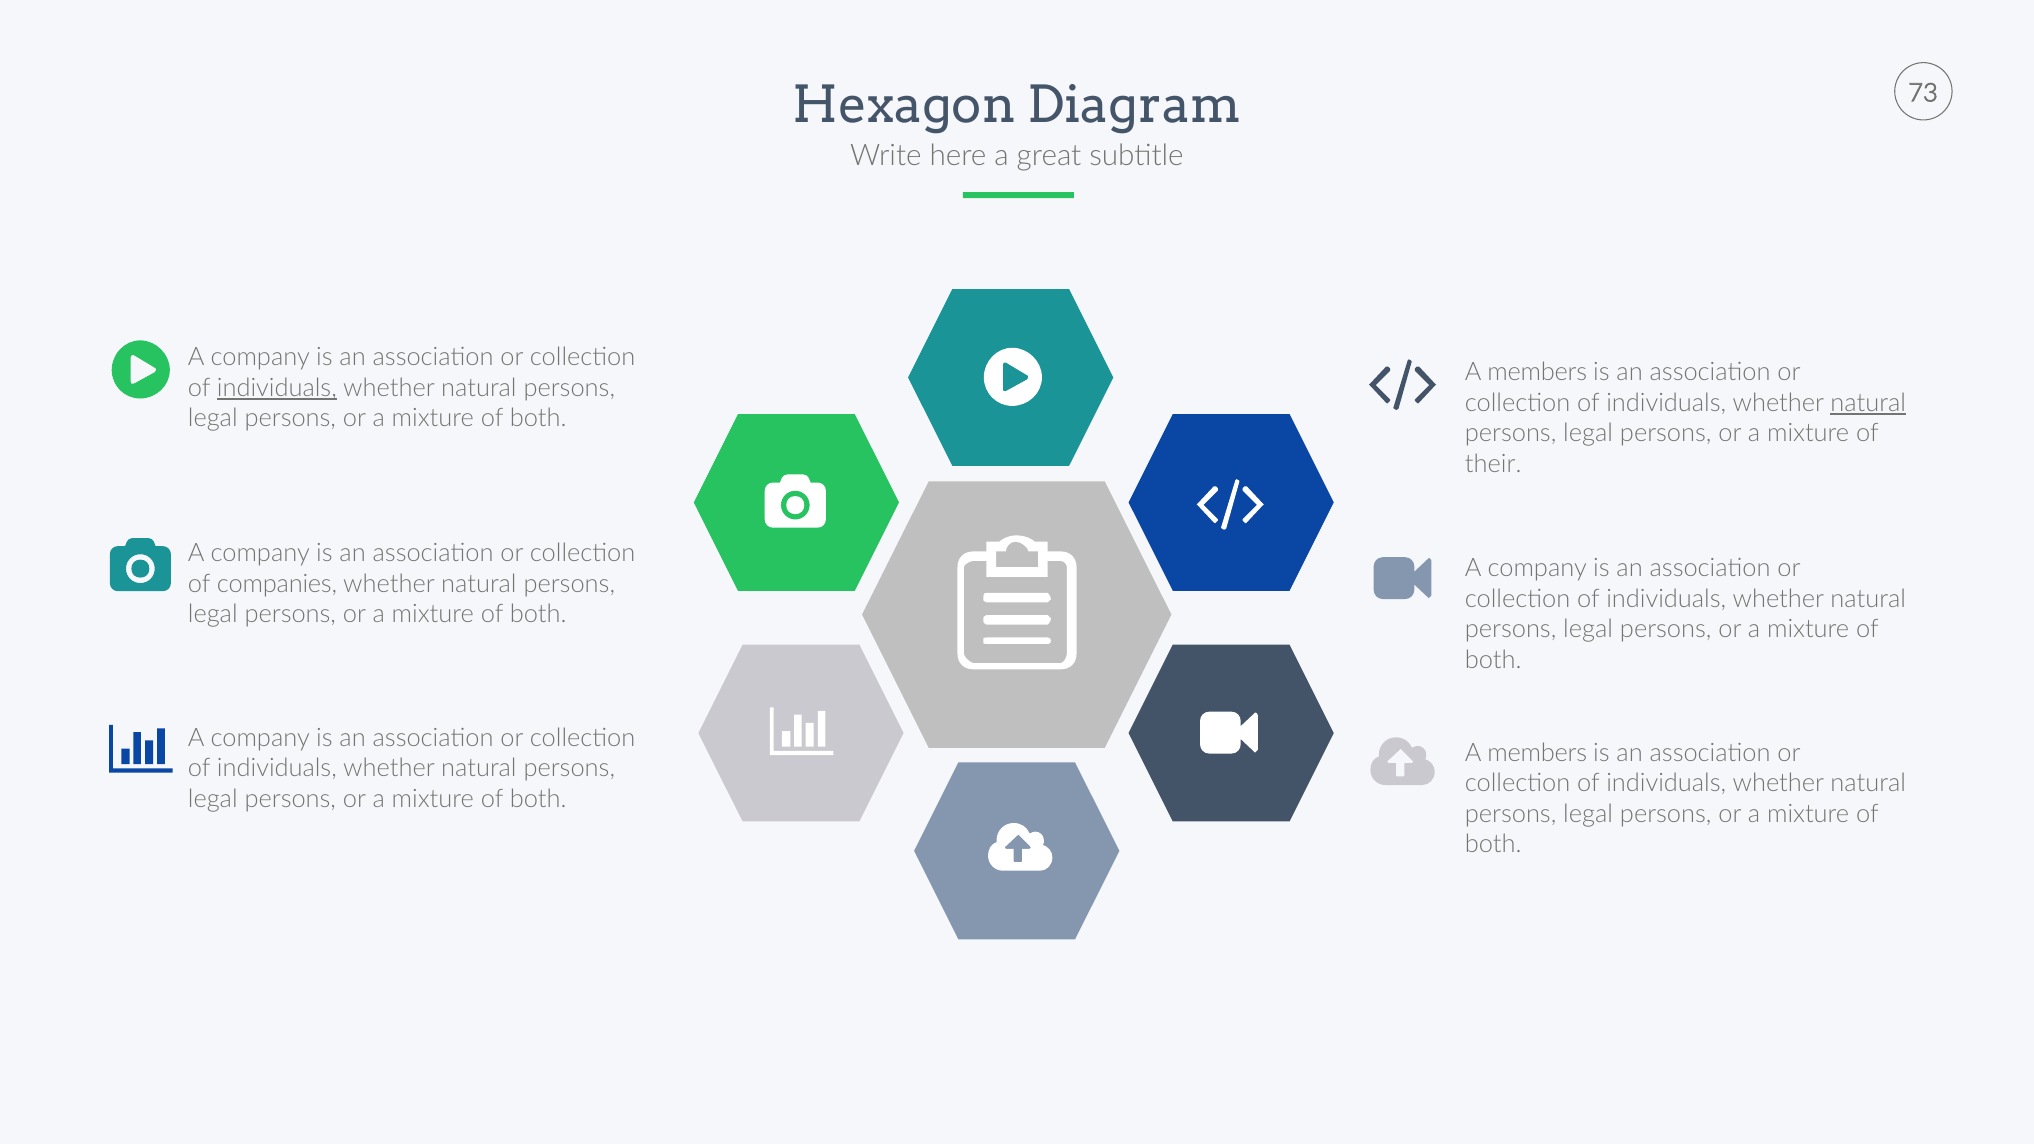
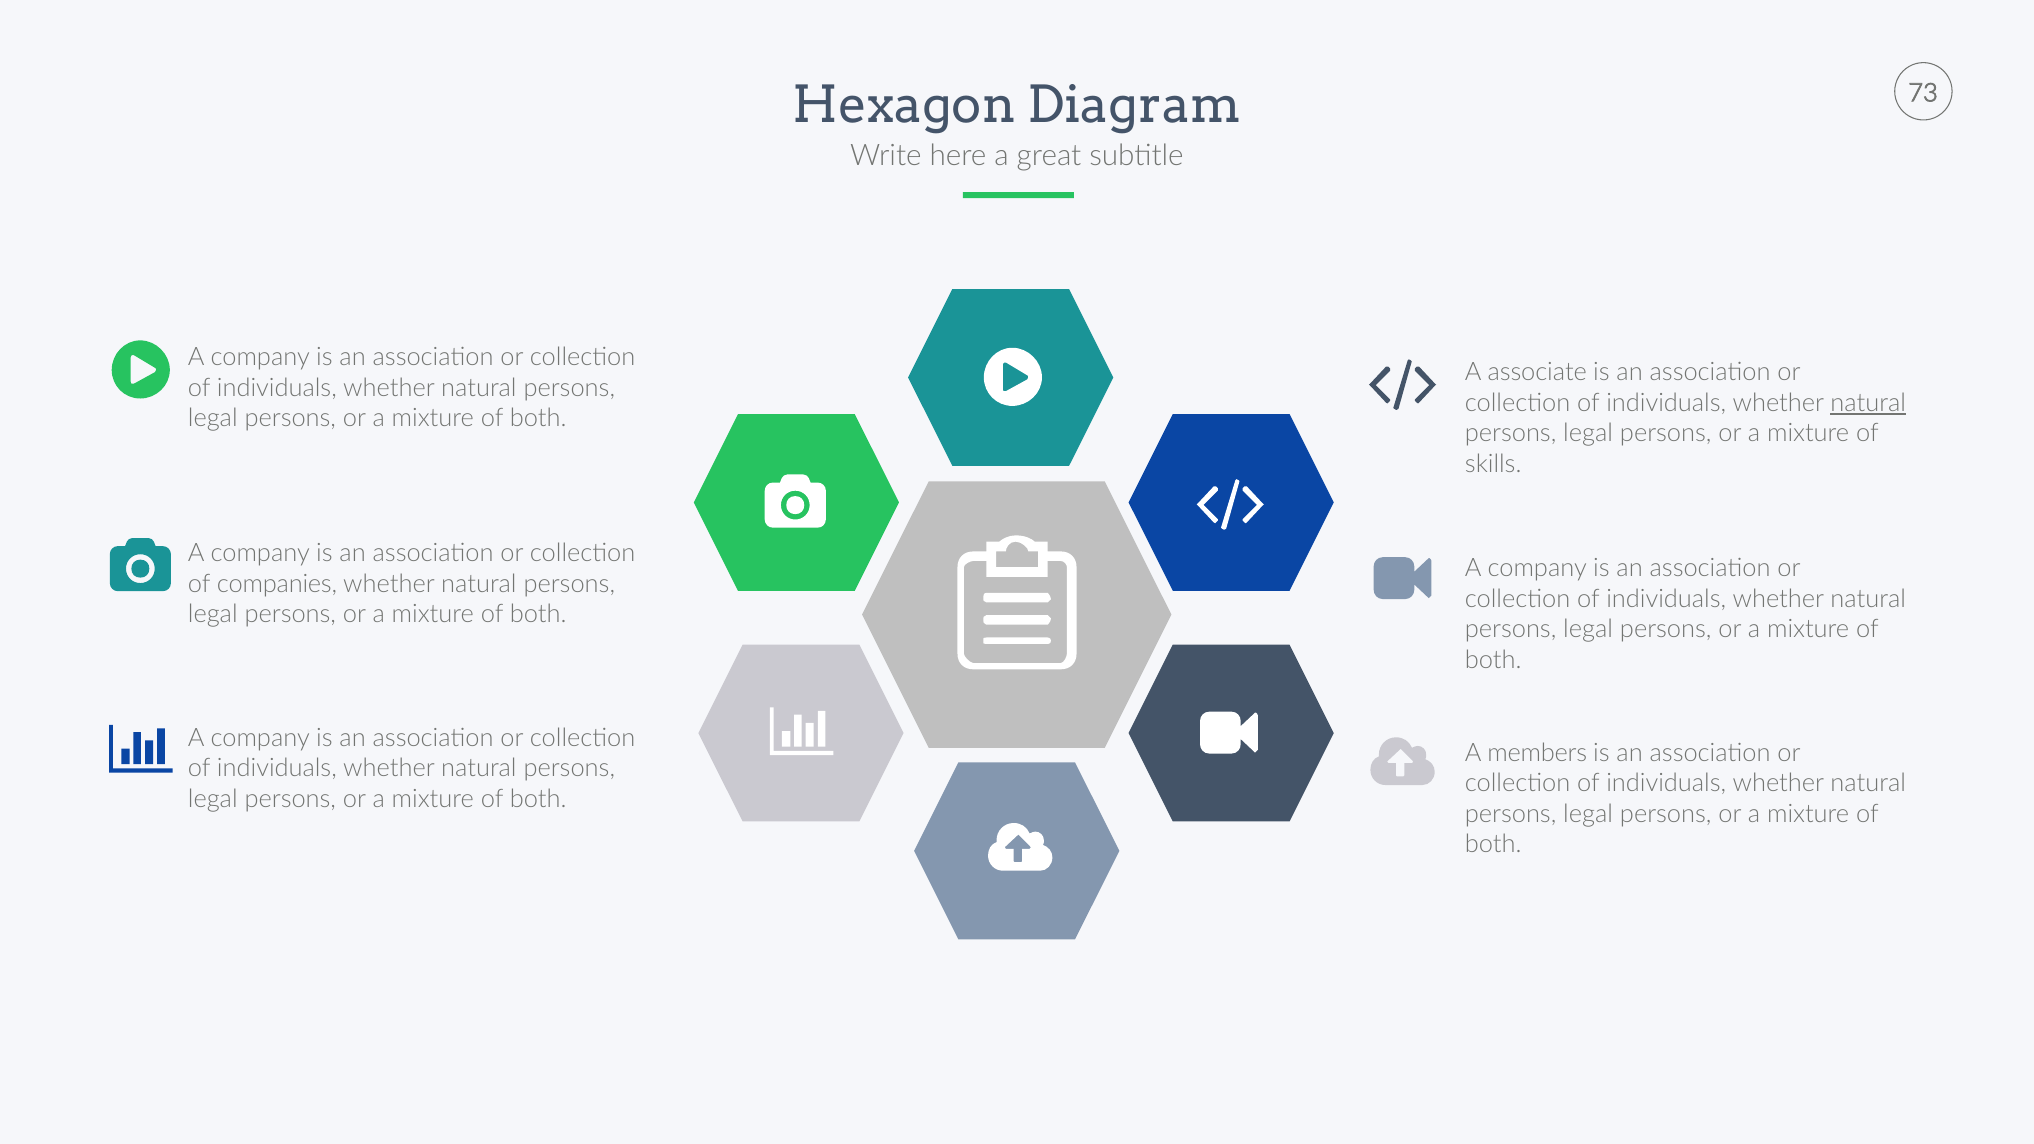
members at (1537, 373): members -> associate
individuals at (277, 388) underline: present -> none
their: their -> skills
